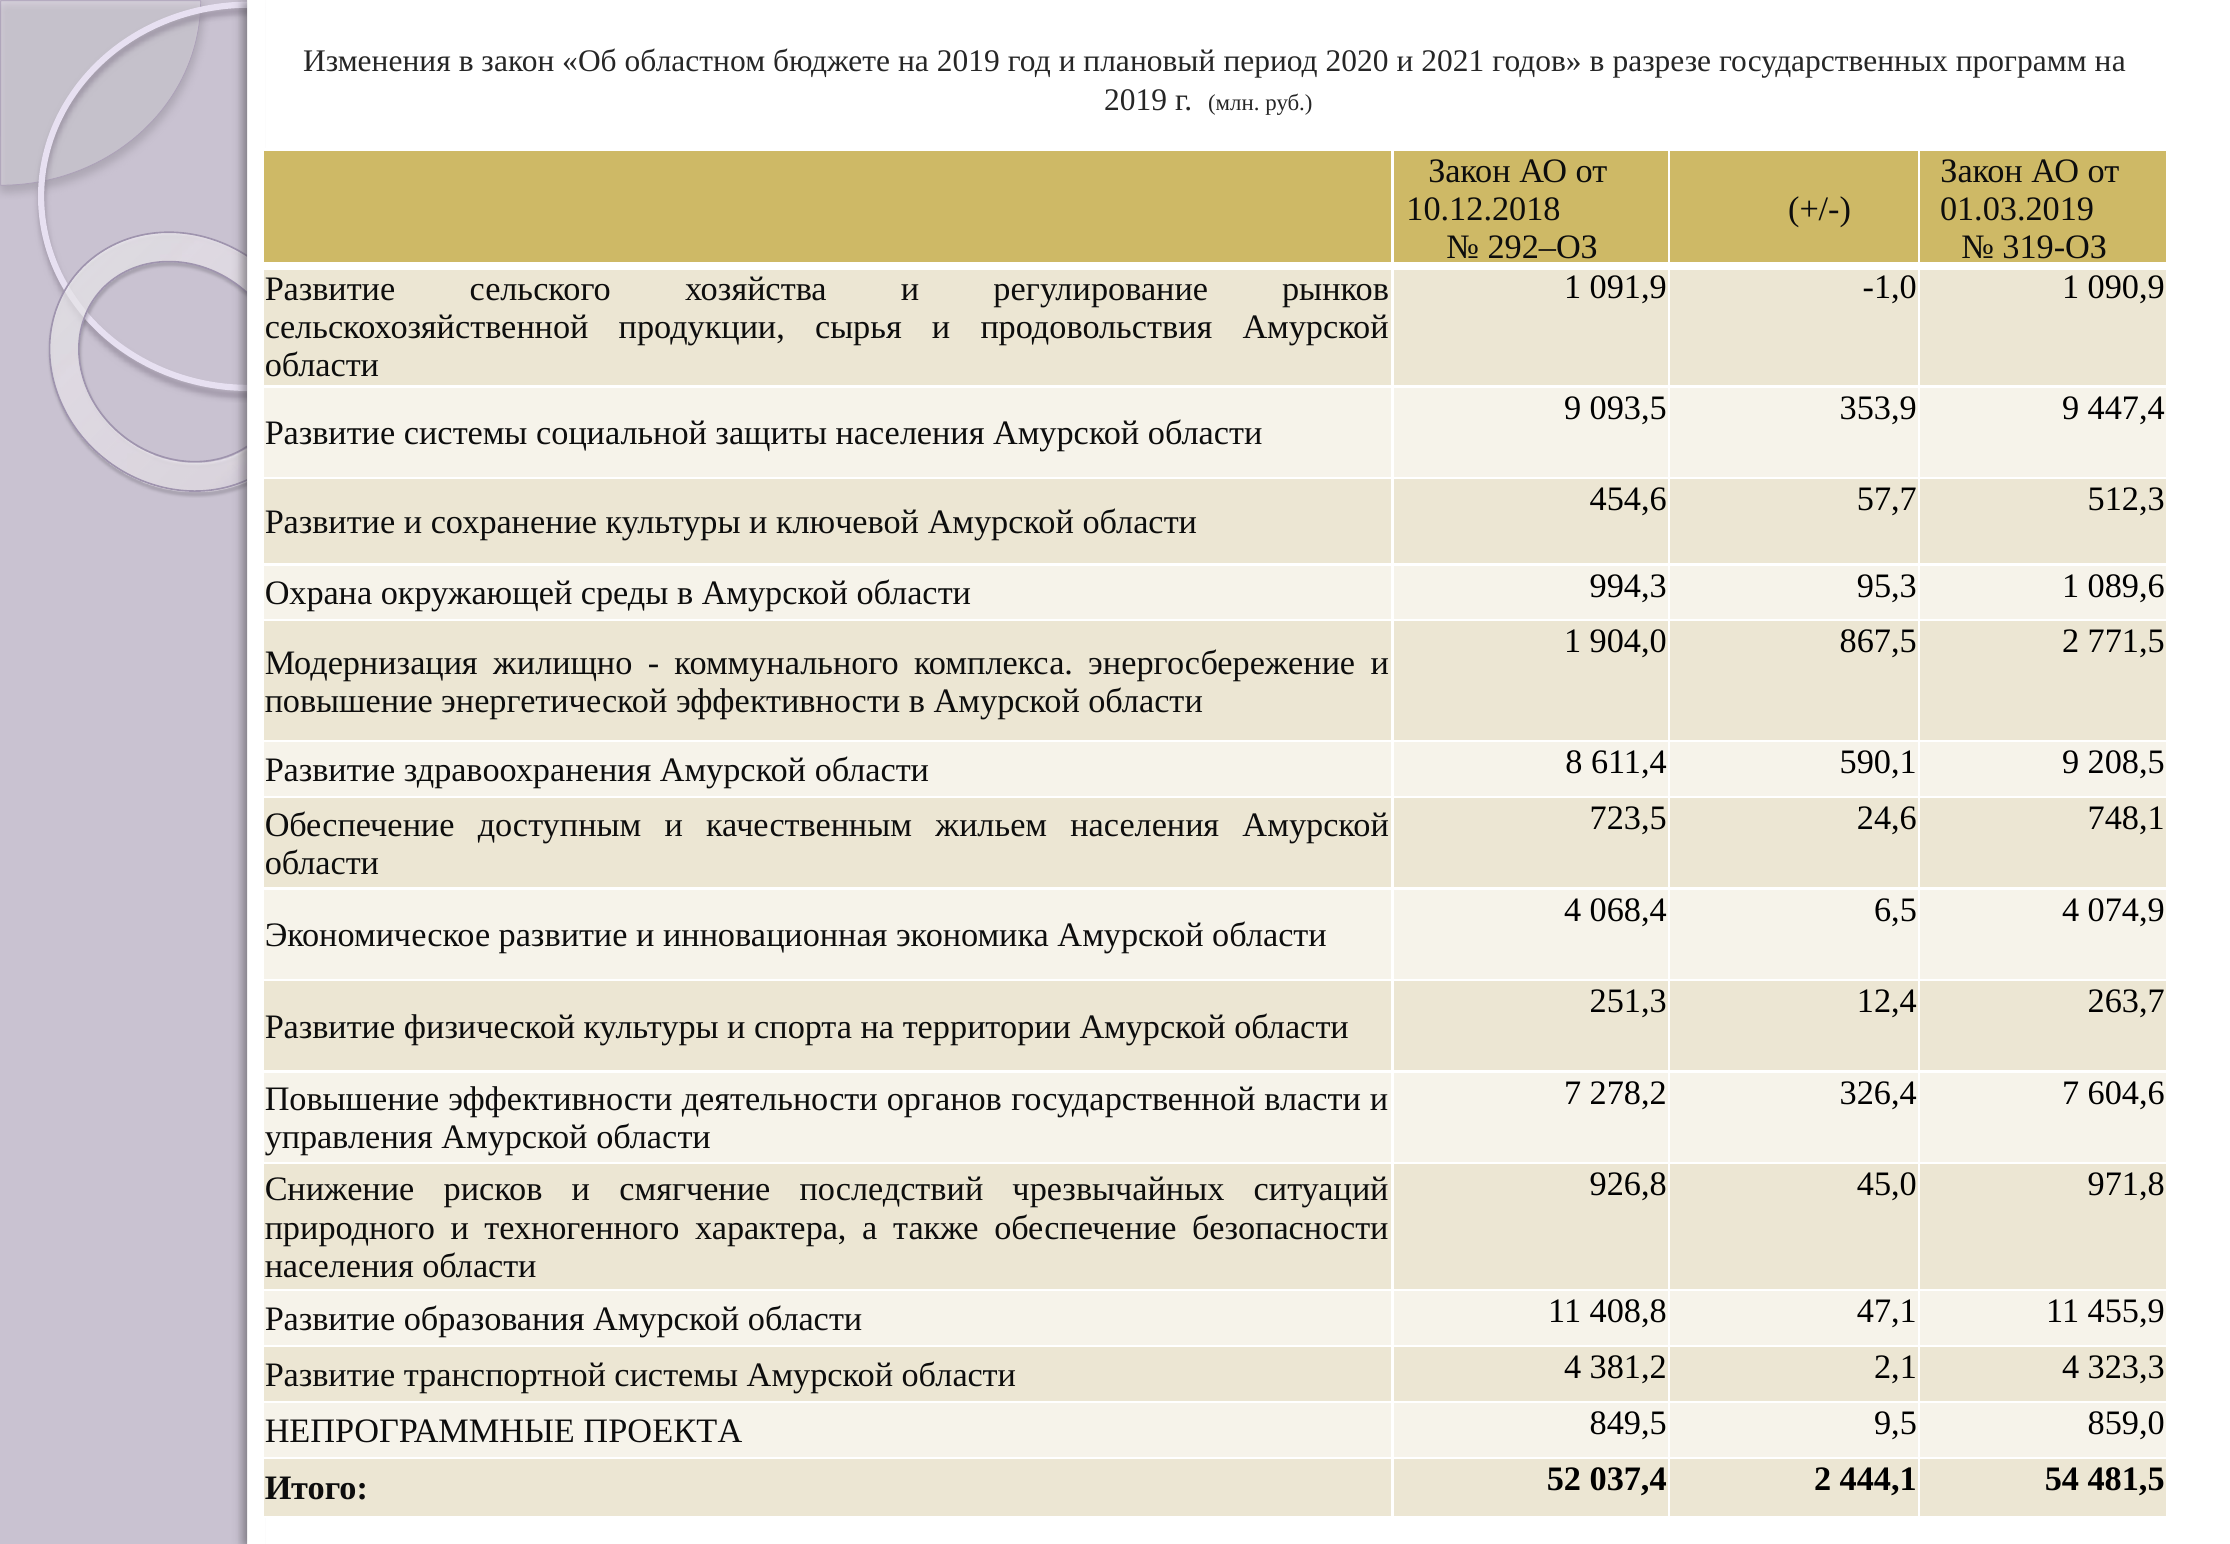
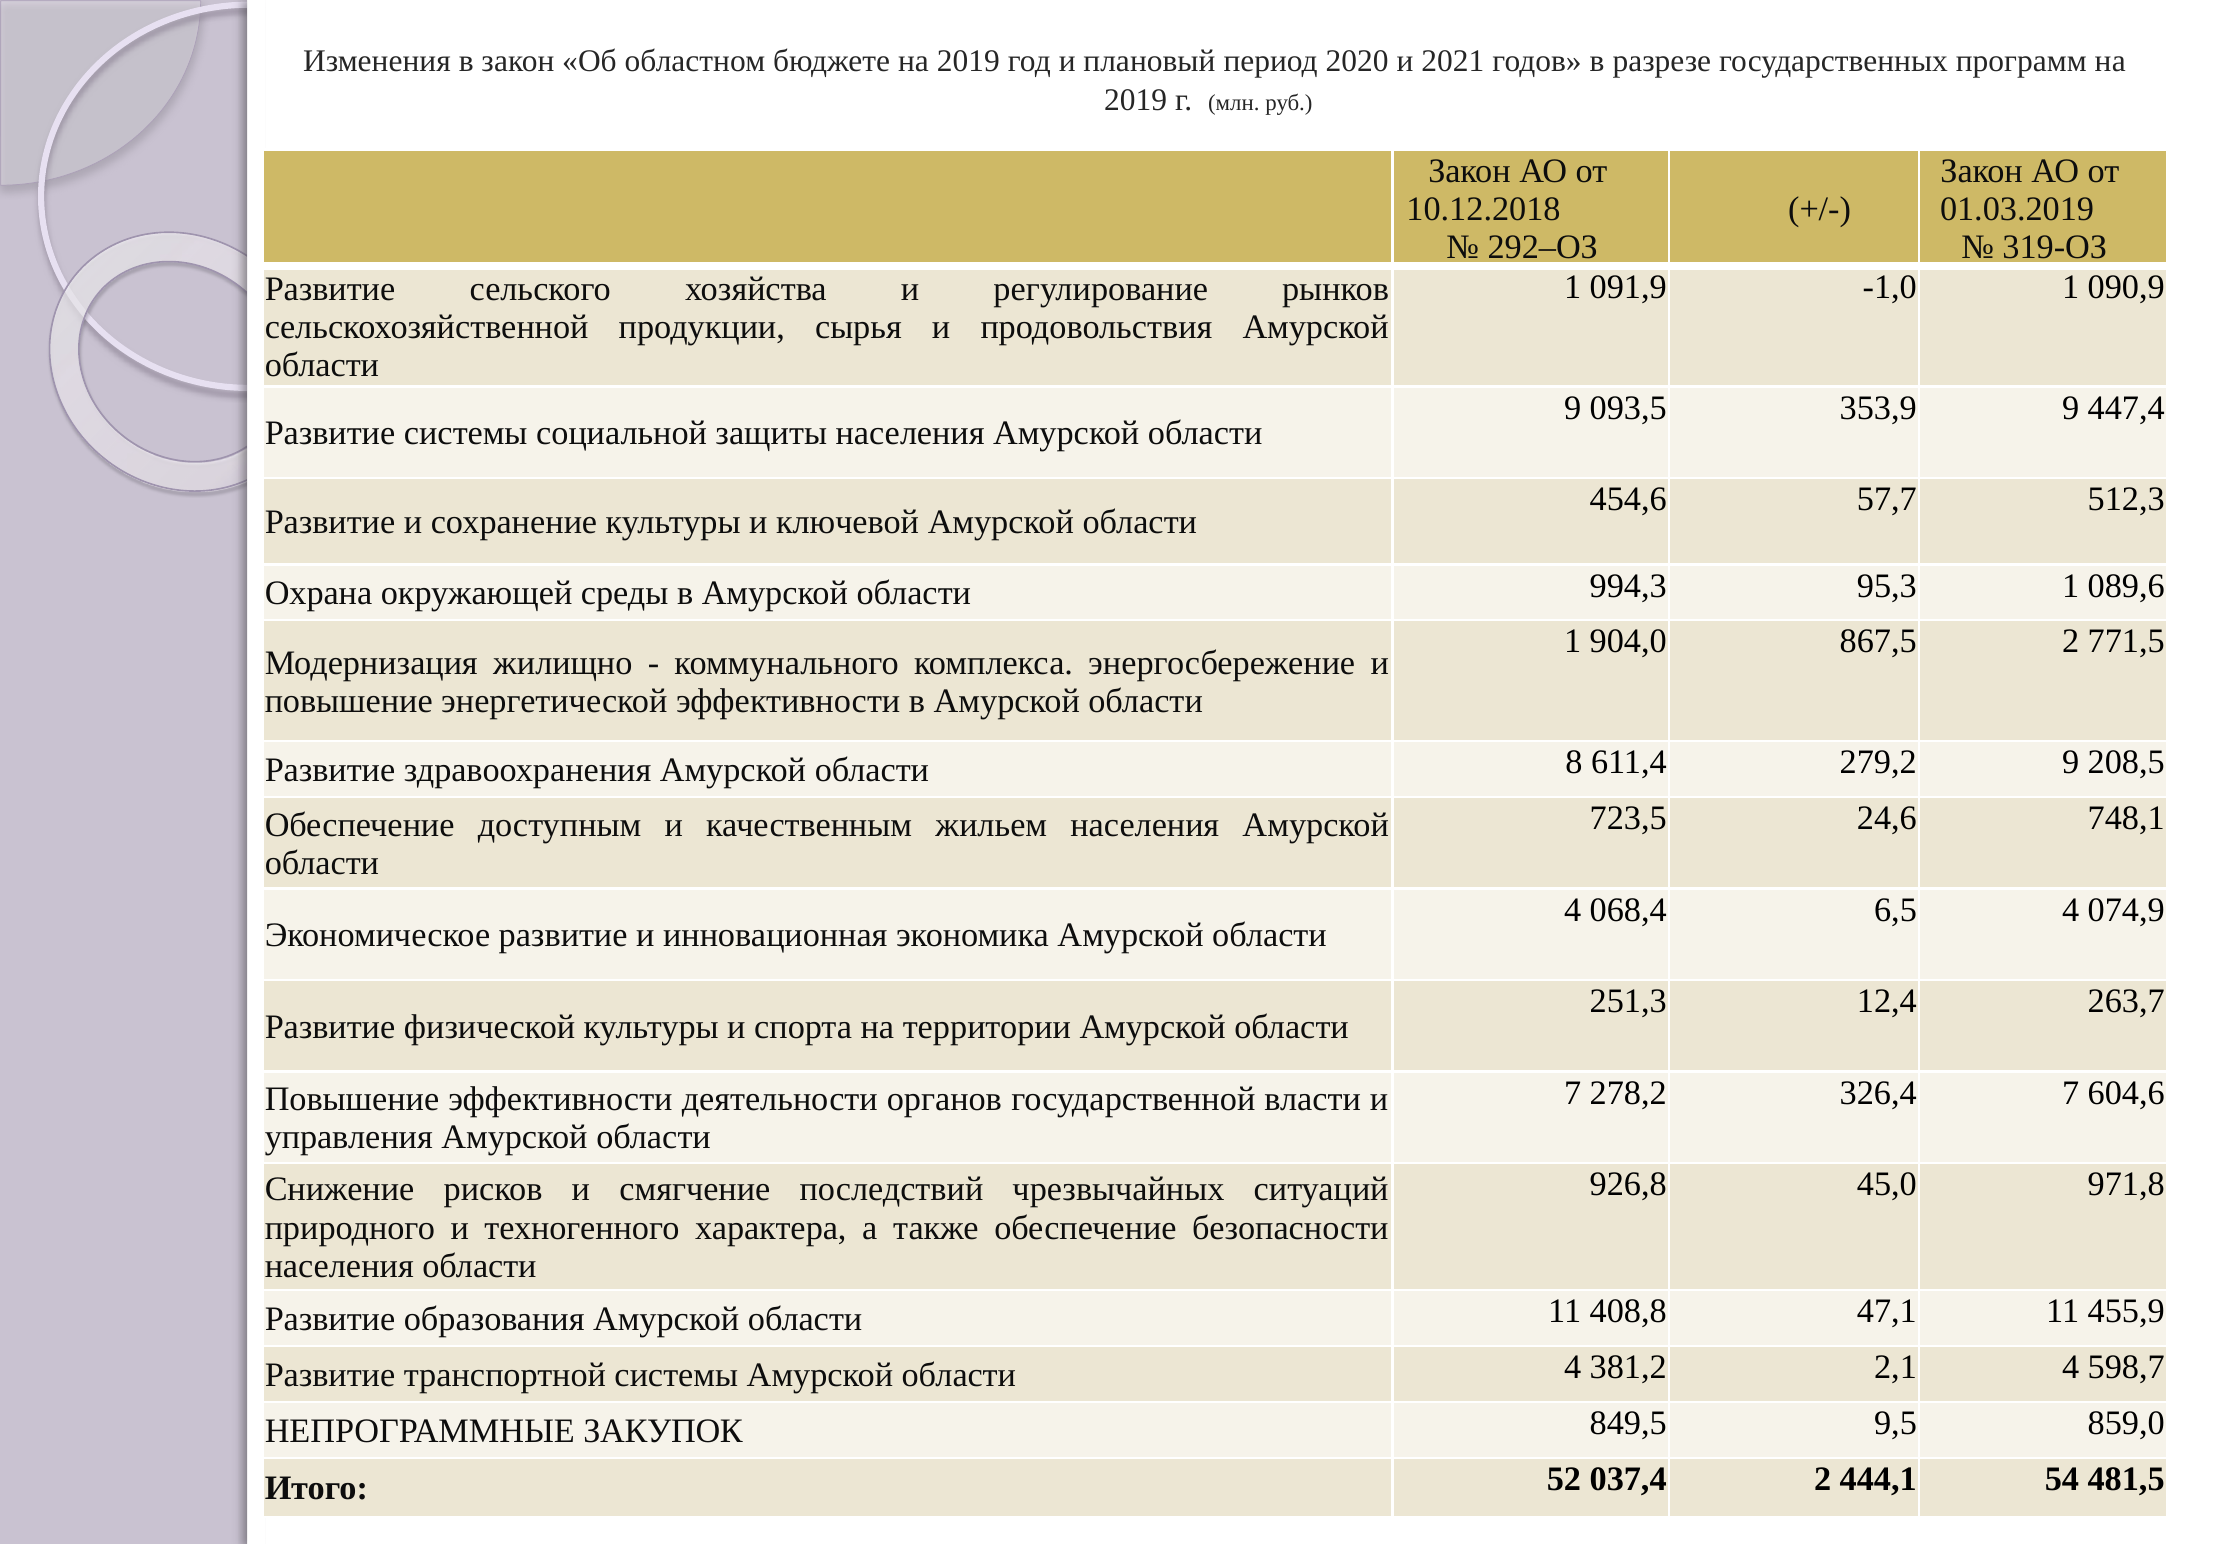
590,1: 590,1 -> 279,2
323,3: 323,3 -> 598,7
ПРОЕКТА: ПРОЕКТА -> ЗАКУПОК
